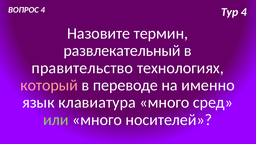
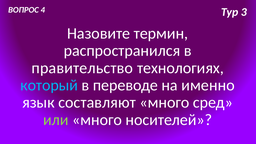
Тур 4: 4 -> 3
развлекательный: развлекательный -> распространился
который colour: pink -> light blue
клавиатура: клавиатура -> составляют
